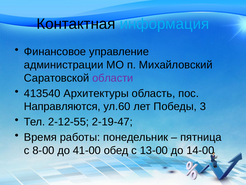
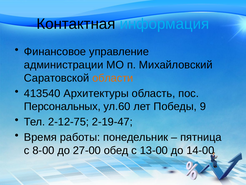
области colour: purple -> orange
Направляются: Направляются -> Персональных
3: 3 -> 9
2-12-55: 2-12-55 -> 2-12-75
41-00: 41-00 -> 27-00
